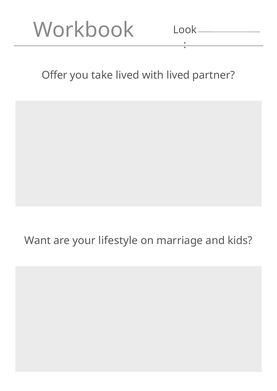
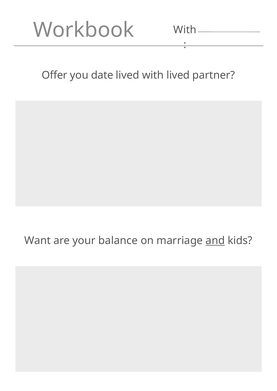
Look at (185, 30): Look -> With
take: take -> date
lifestyle: lifestyle -> balance
and underline: none -> present
